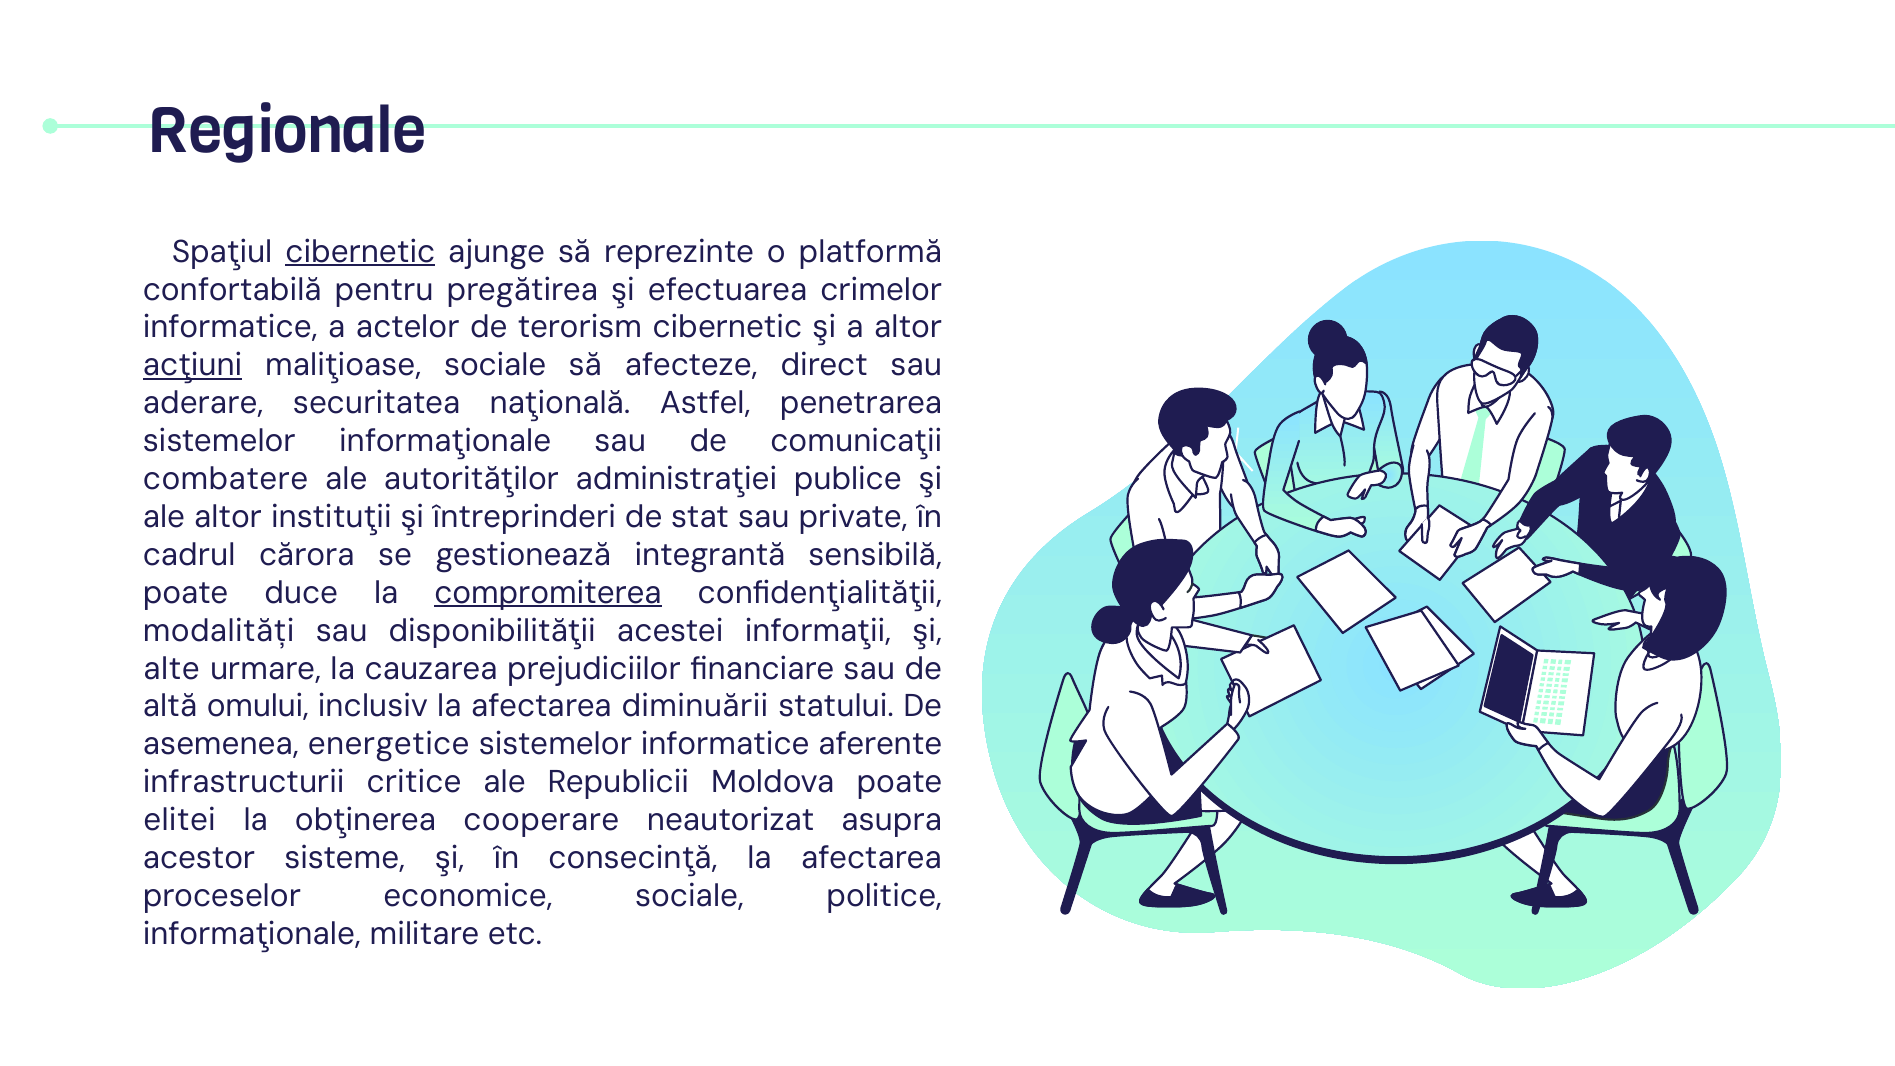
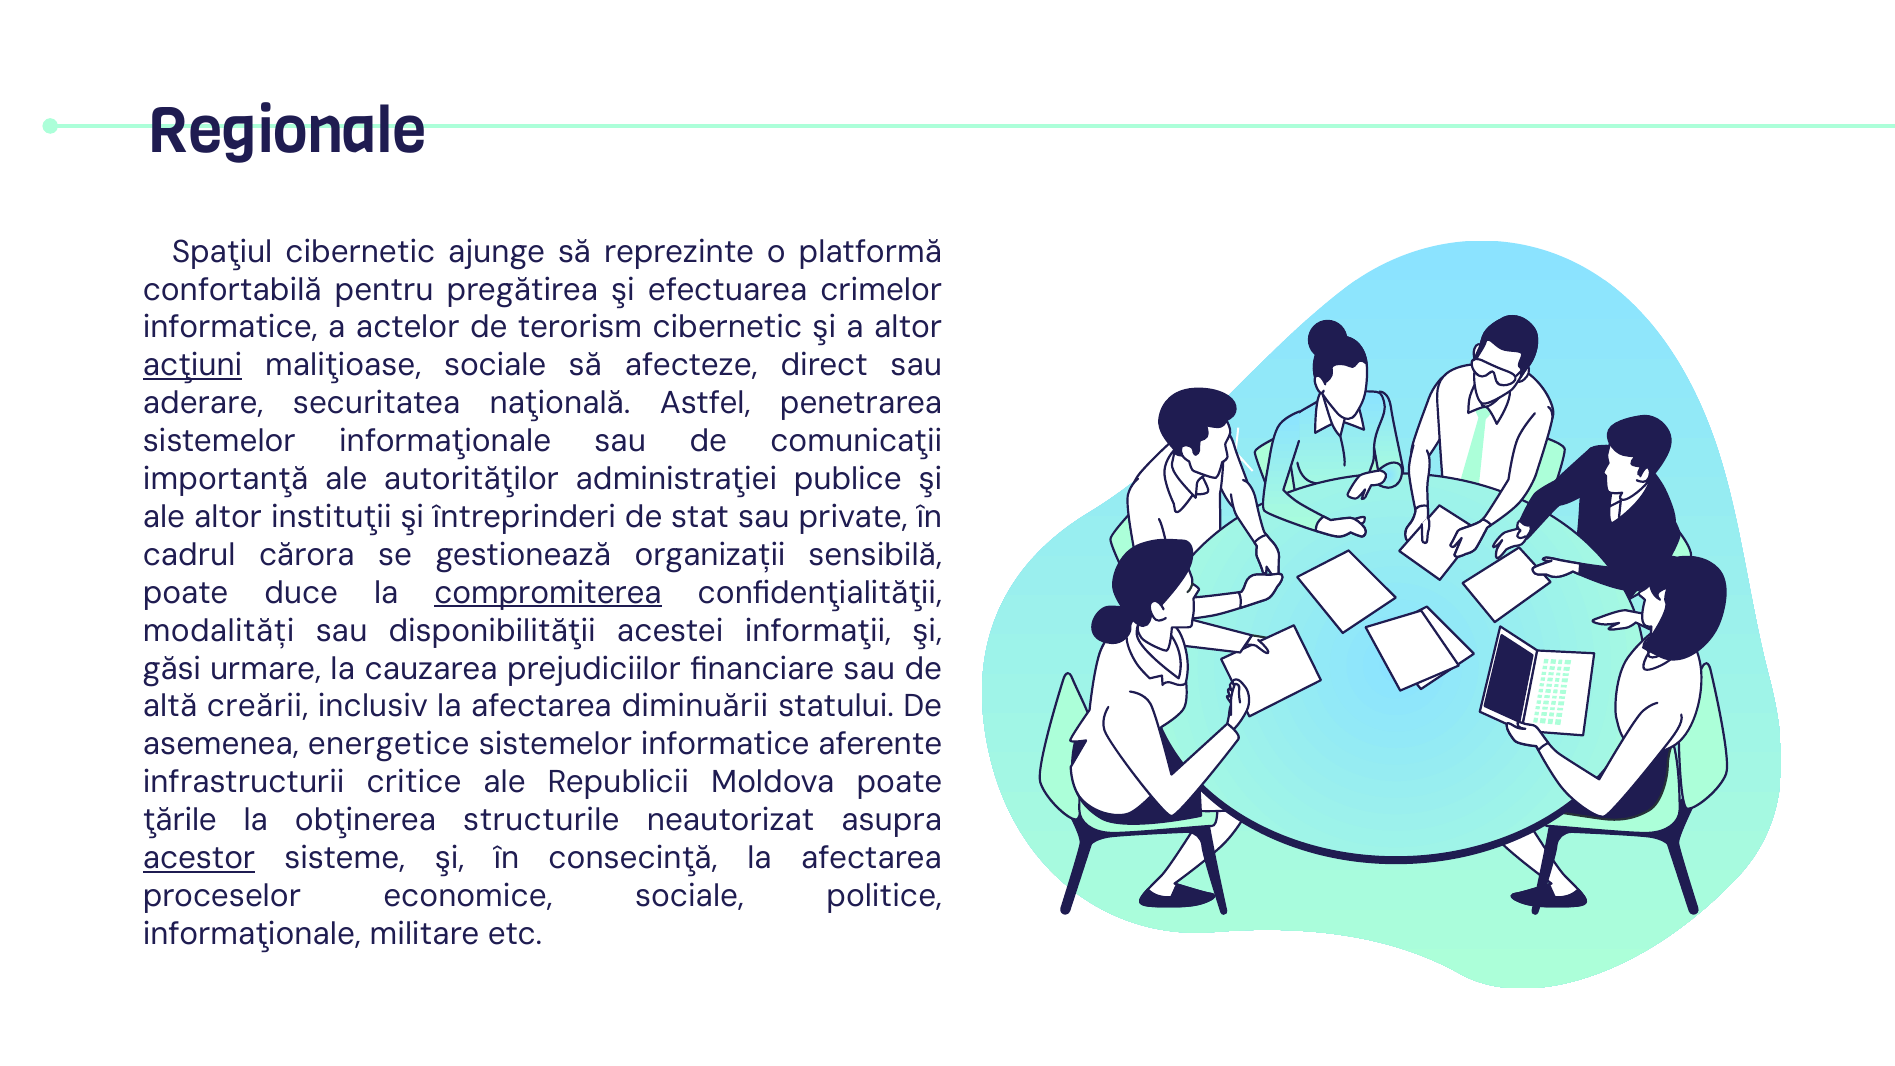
cibernetic at (360, 252) underline: present -> none
combatere: combatere -> importanţă
integrantă: integrantă -> organizații
alte: alte -> găsi
omului: omului -> creării
elitei: elitei -> ţările
cooperare: cooperare -> structurile
acestor underline: none -> present
